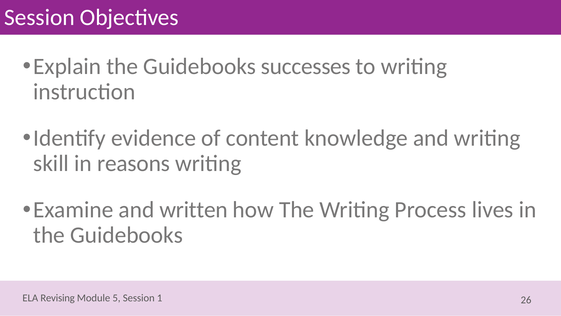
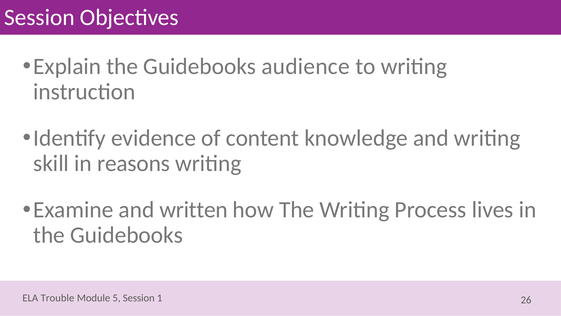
successes: successes -> audience
Revising: Revising -> Trouble
